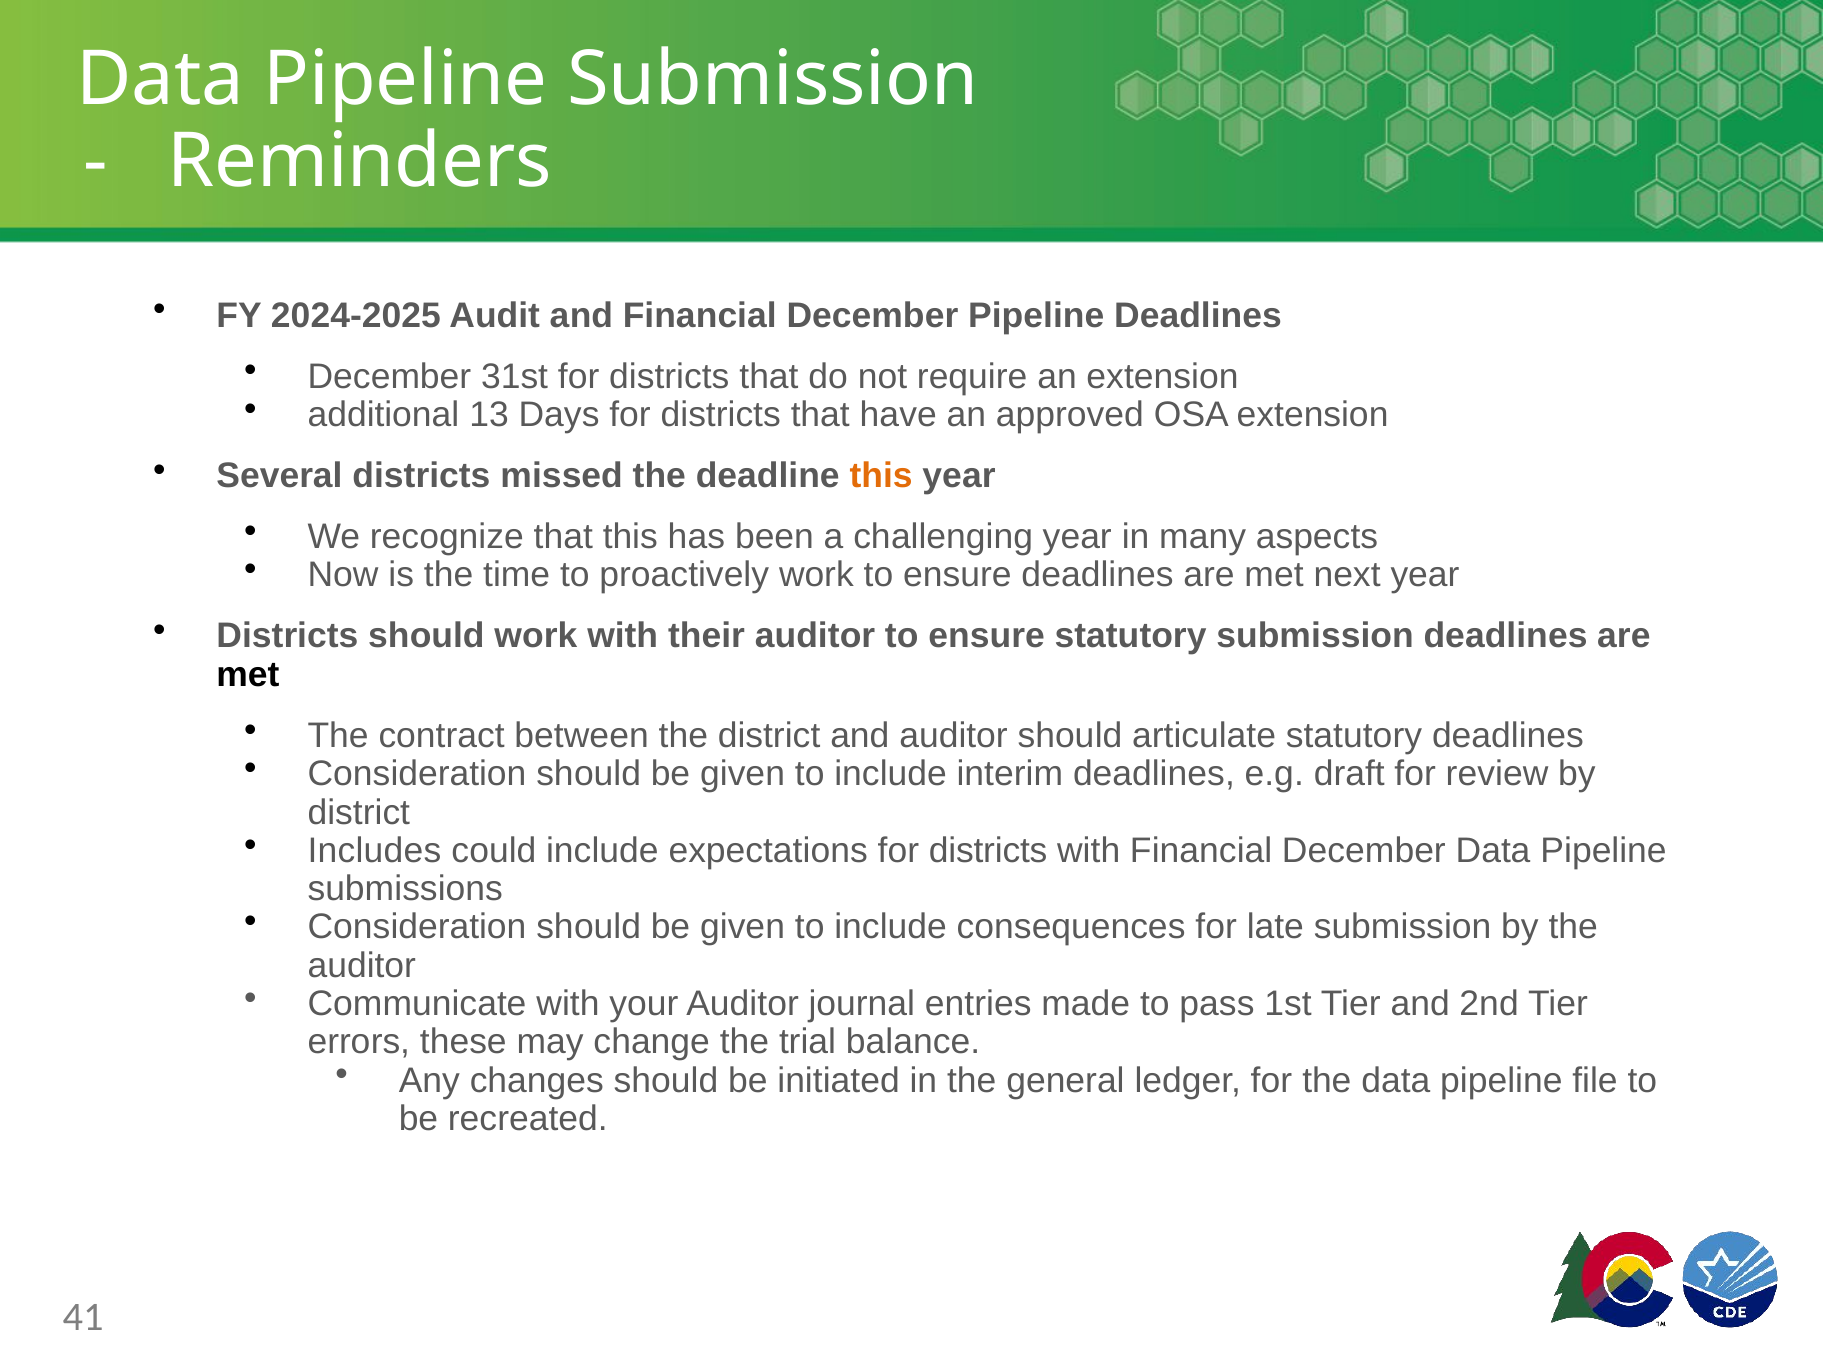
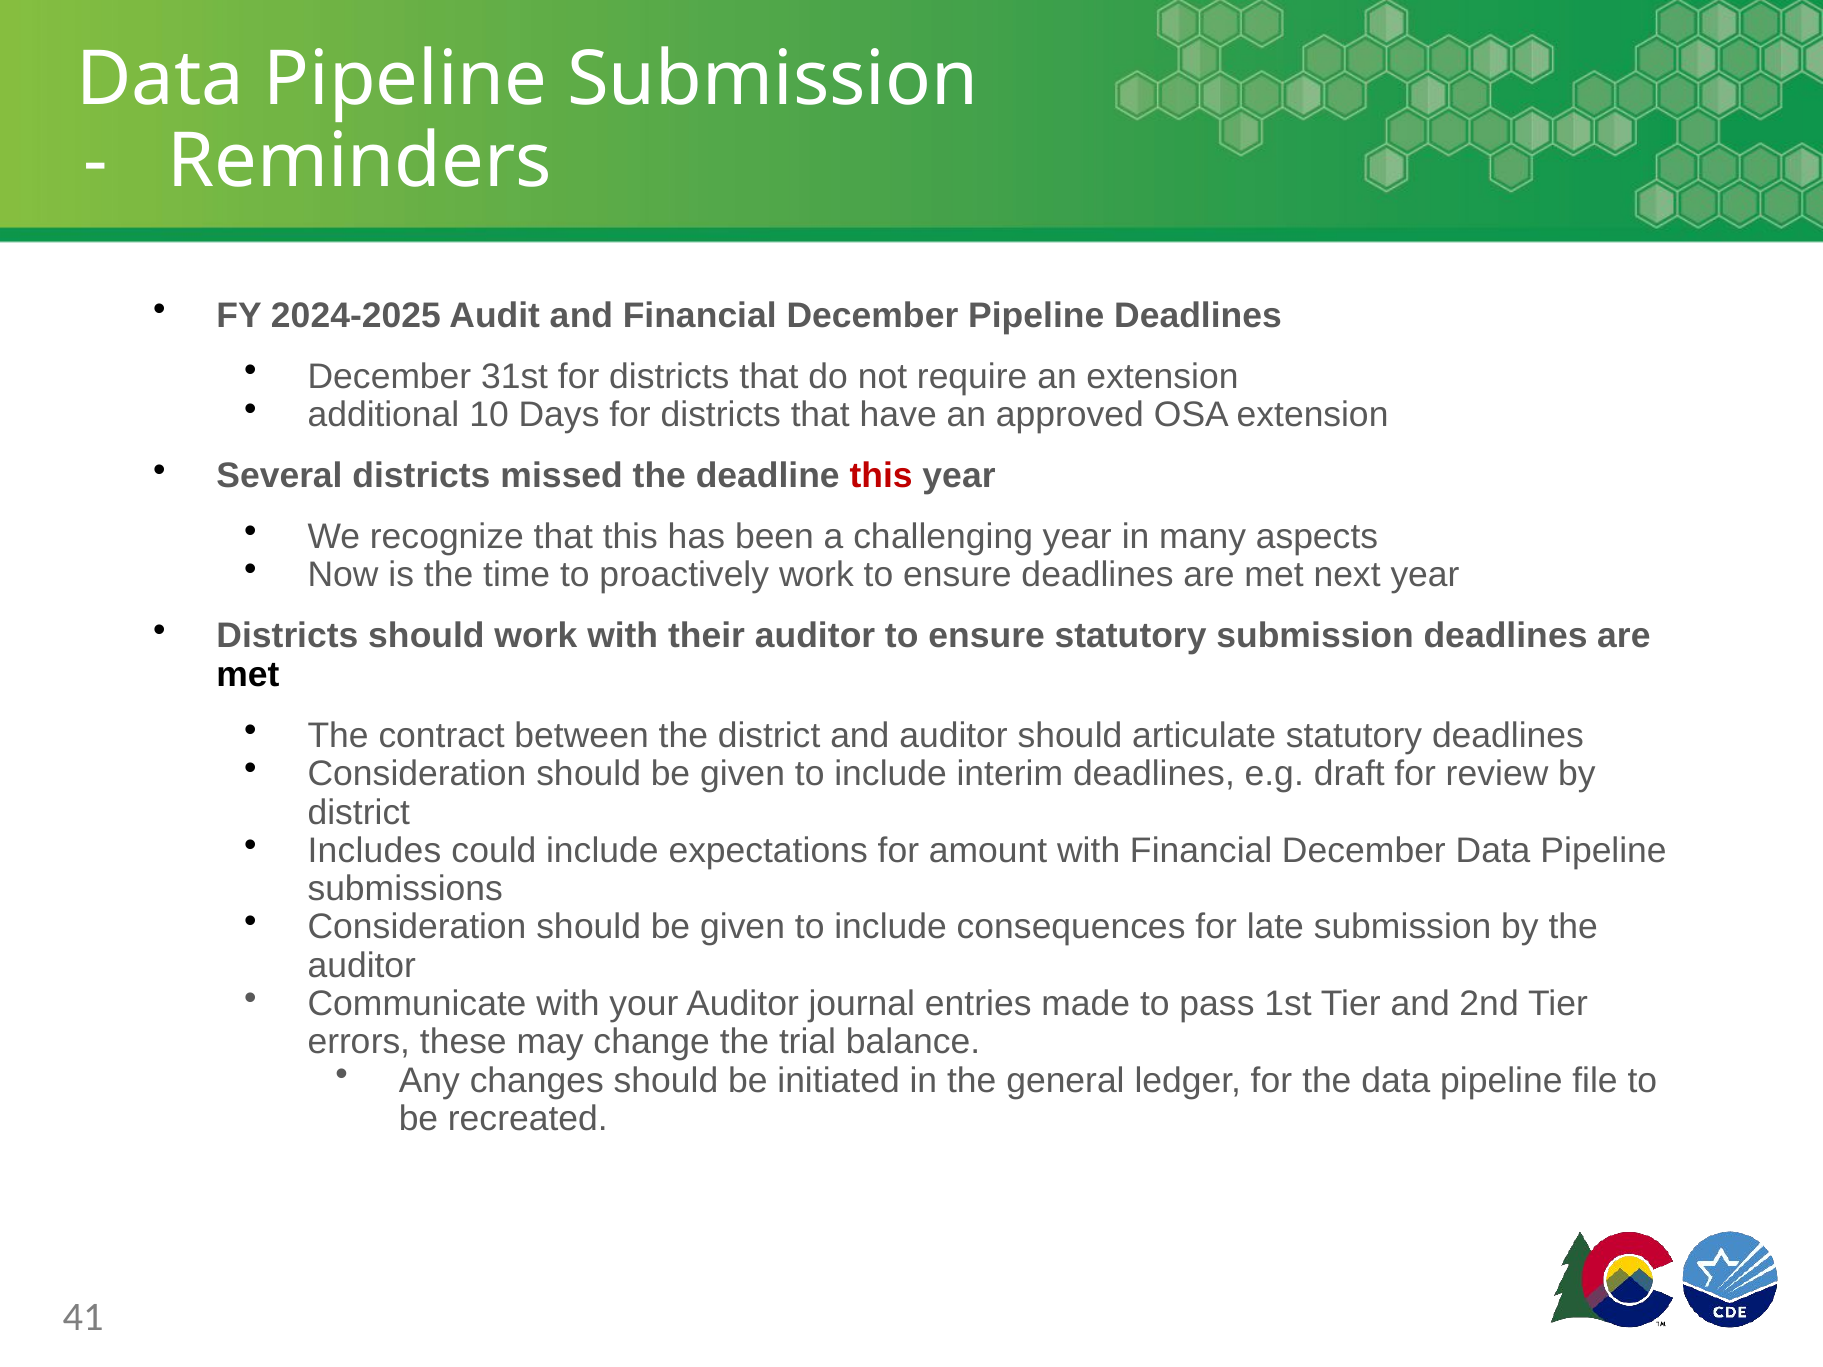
13: 13 -> 10
this at (881, 476) colour: orange -> red
expectations for districts: districts -> amount
